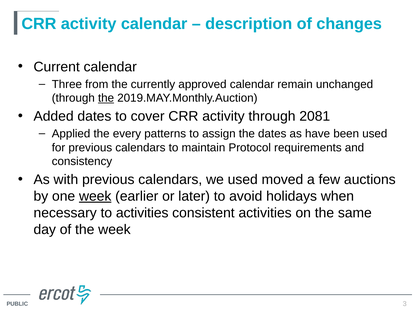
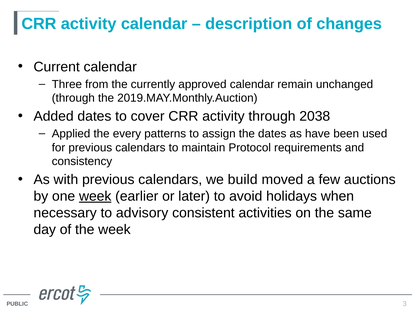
the at (106, 98) underline: present -> none
2081: 2081 -> 2038
we used: used -> build
to activities: activities -> advisory
